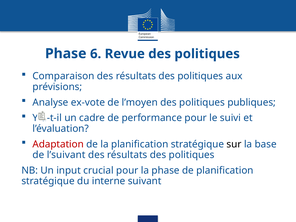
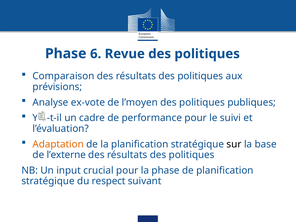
Adaptation colour: red -> orange
l’suivant: l’suivant -> l’externe
interne: interne -> respect
